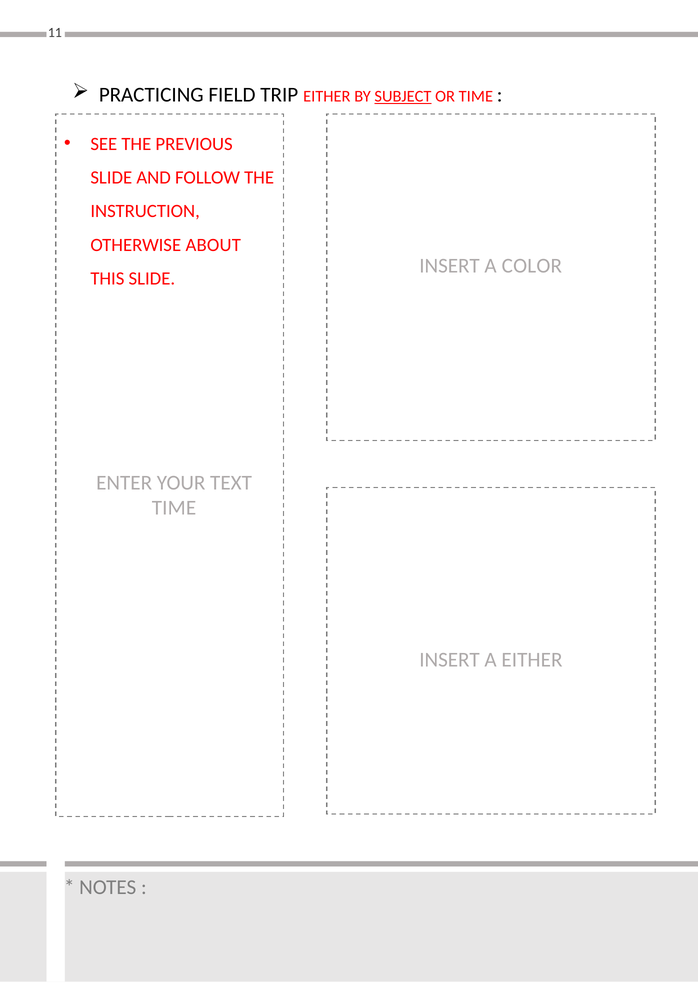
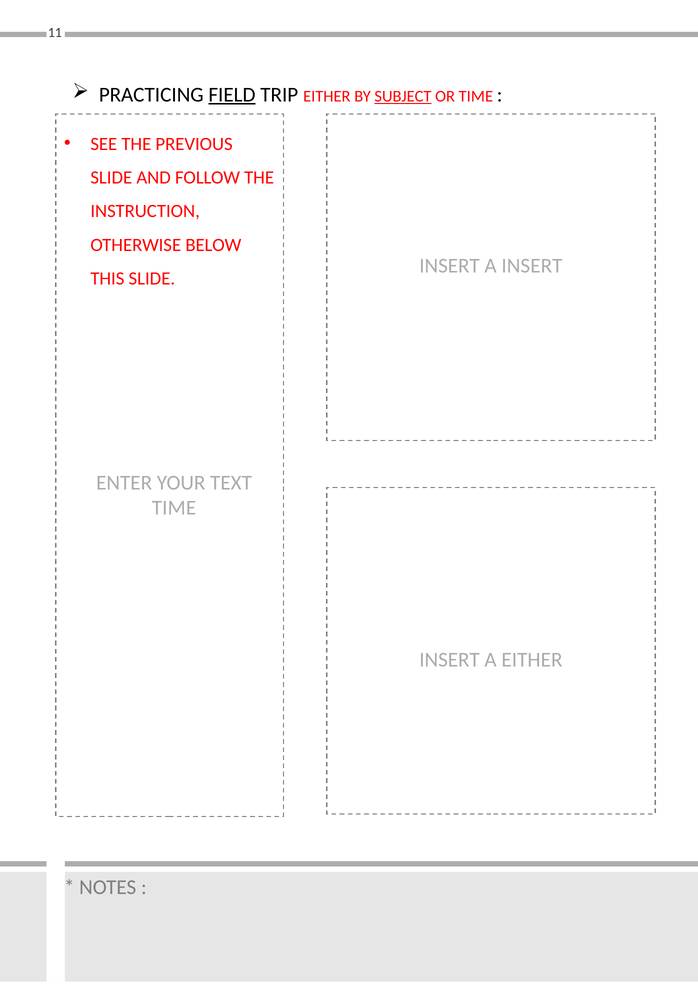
FIELD underline: none -> present
ABOUT: ABOUT -> BELOW
A COLOR: COLOR -> INSERT
